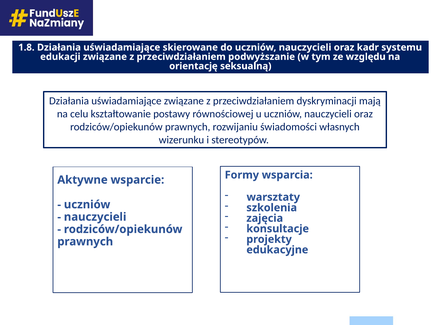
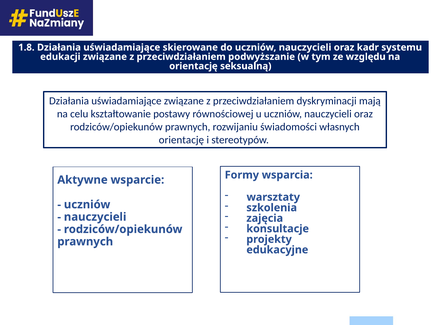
wizerunku at (181, 140): wizerunku -> orientację
